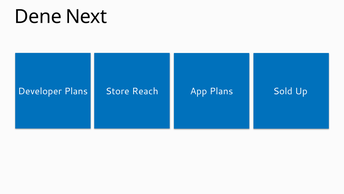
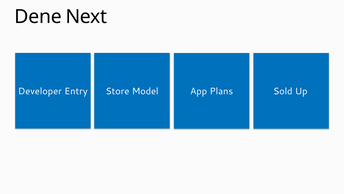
Developer Plans: Plans -> Entry
Reach: Reach -> Model
